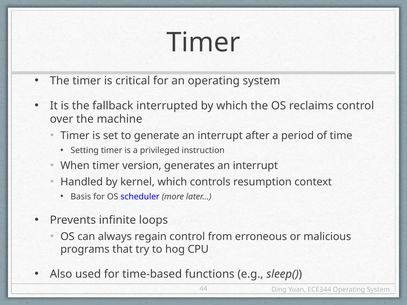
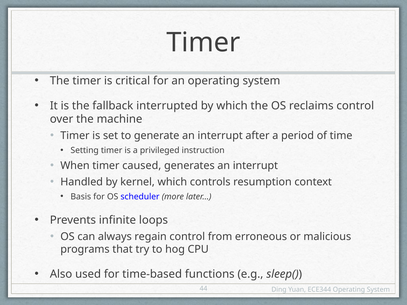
version: version -> caused
